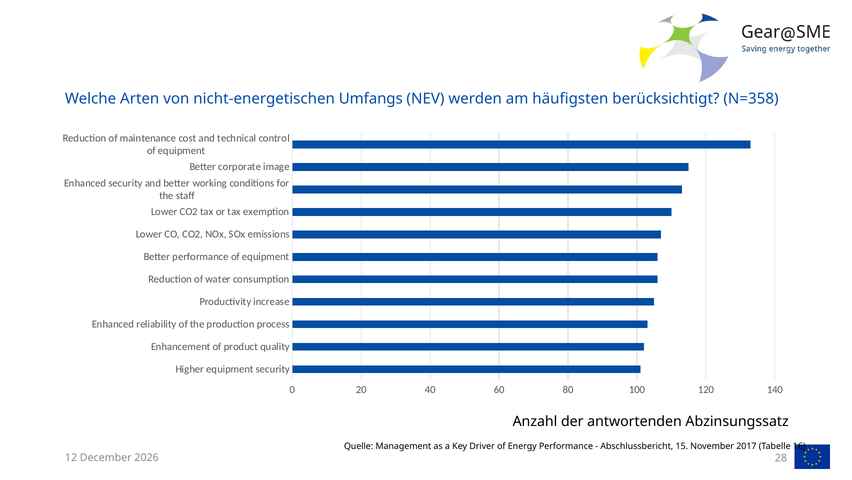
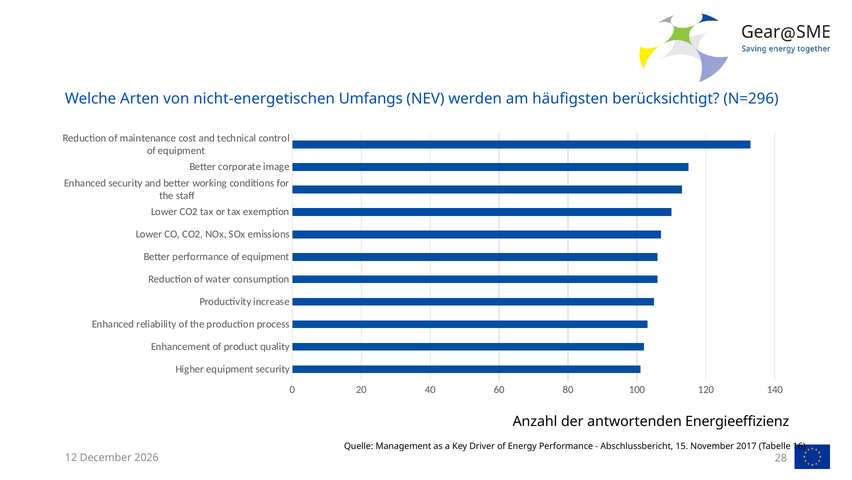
N=358: N=358 -> N=296
Abzinsungssatz: Abzinsungssatz -> Energieeffizienz
